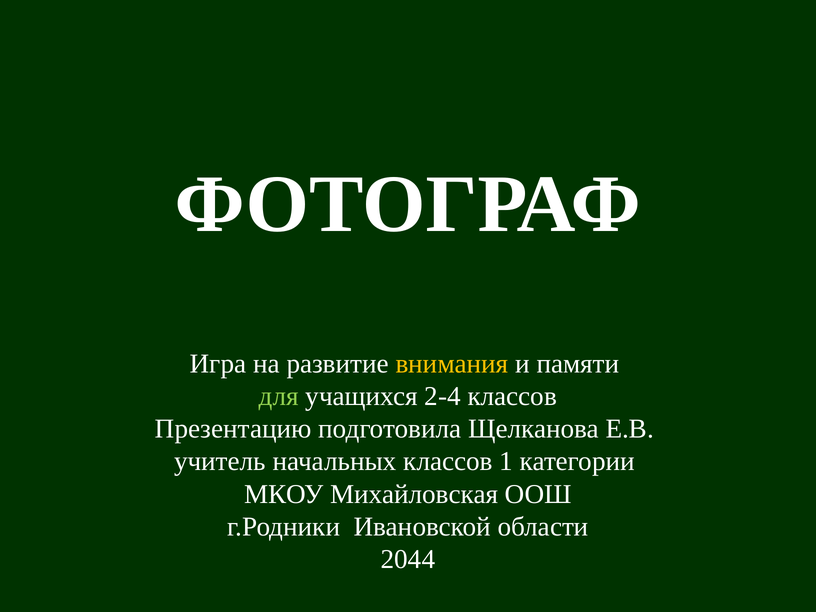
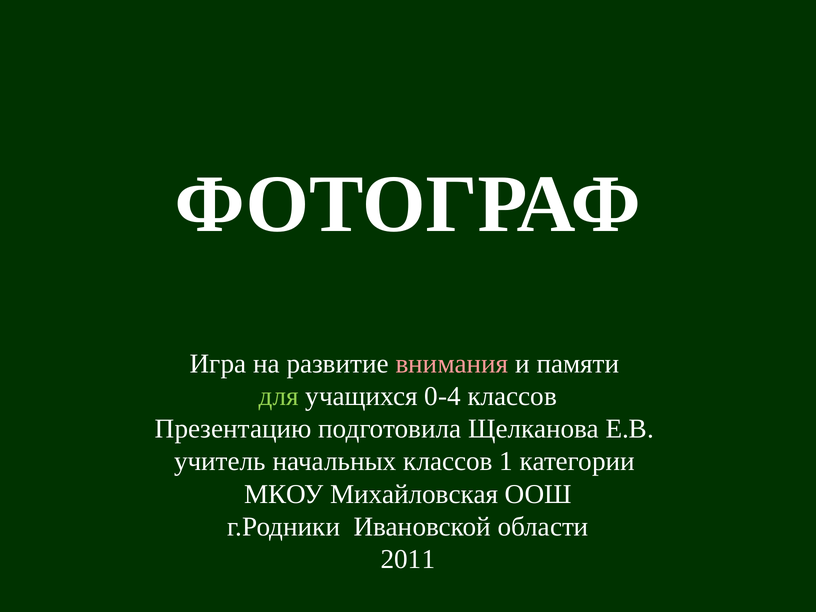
внимания colour: yellow -> pink
2-4: 2-4 -> 0-4
2044: 2044 -> 2011
